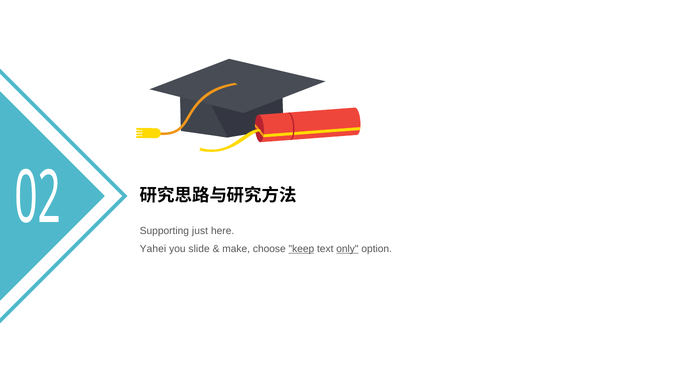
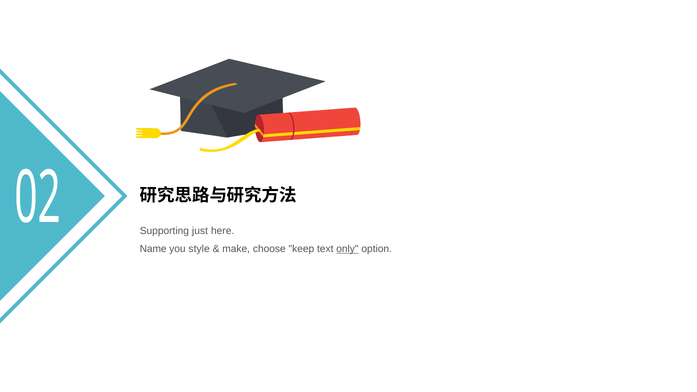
Yahei: Yahei -> Name
slide: slide -> style
keep underline: present -> none
